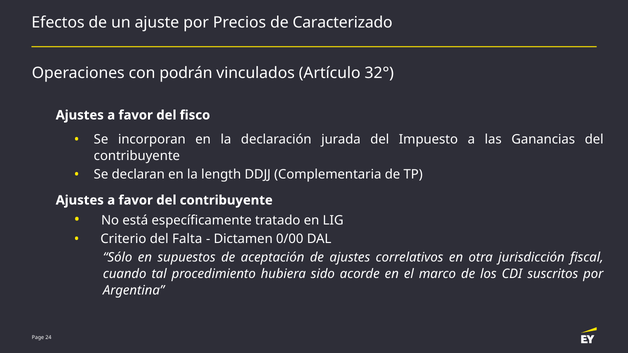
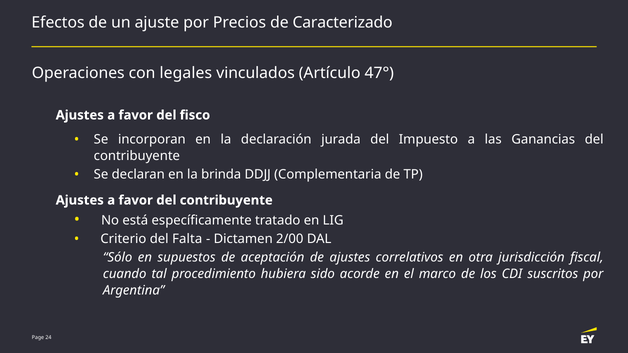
podrán: podrán -> legales
32°: 32° -> 47°
length: length -> brinda
0/00: 0/00 -> 2/00
